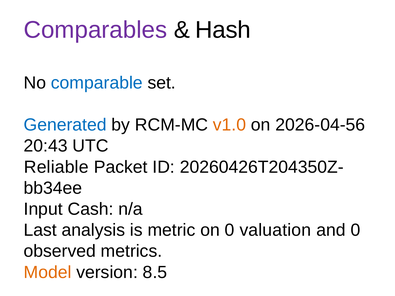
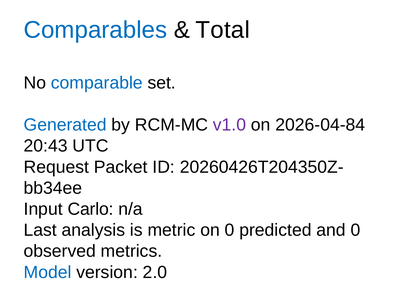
Comparables colour: purple -> blue
Hash: Hash -> Total
v1.0 colour: orange -> purple
2026-04-56: 2026-04-56 -> 2026-04-84
Reliable: Reliable -> Request
Cash: Cash -> Carlo
valuation: valuation -> predicted
Model colour: orange -> blue
8.5: 8.5 -> 2.0
